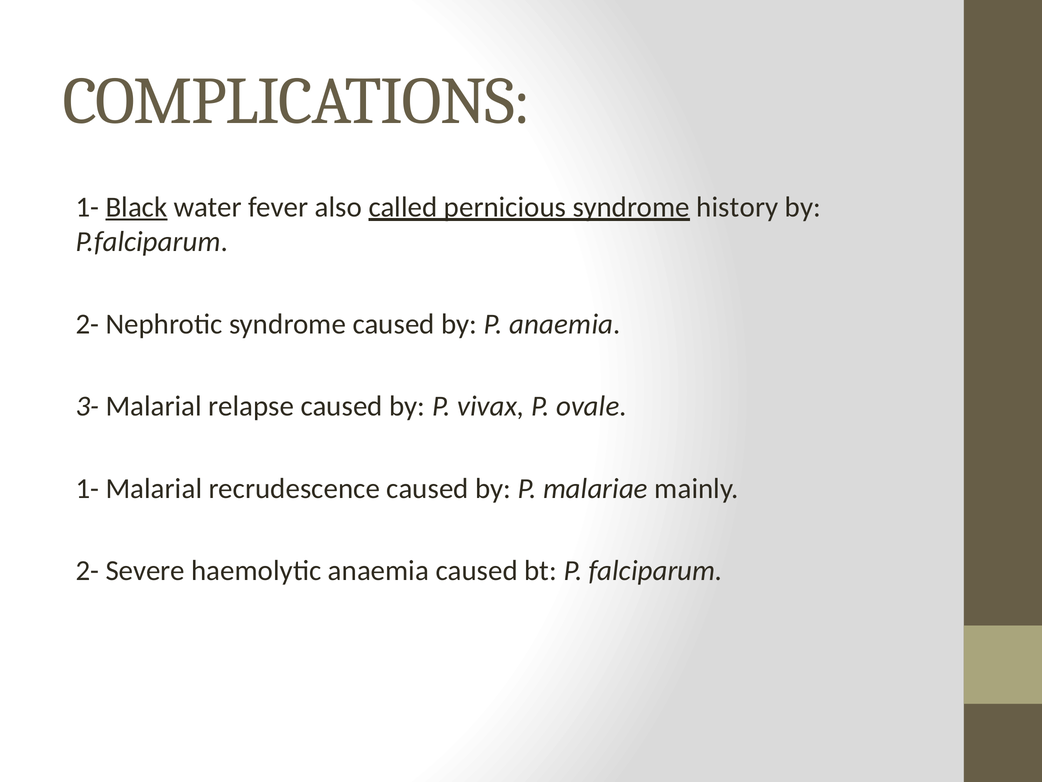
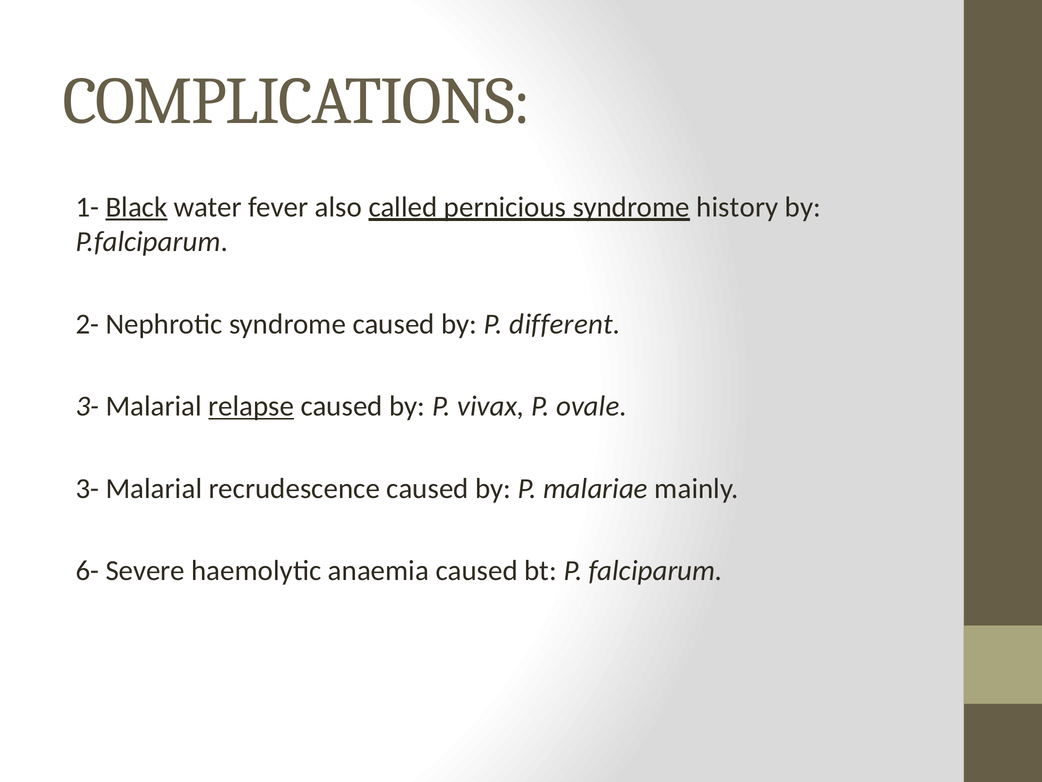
P anaemia: anaemia -> different
relapse underline: none -> present
1- at (87, 488): 1- -> 3-
2- at (87, 571): 2- -> 6-
